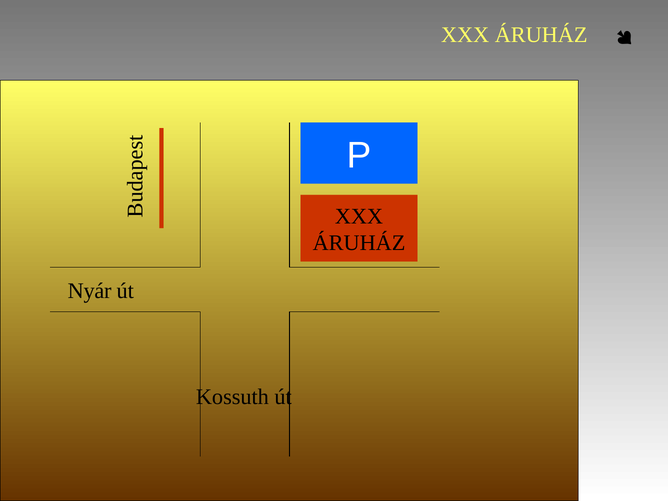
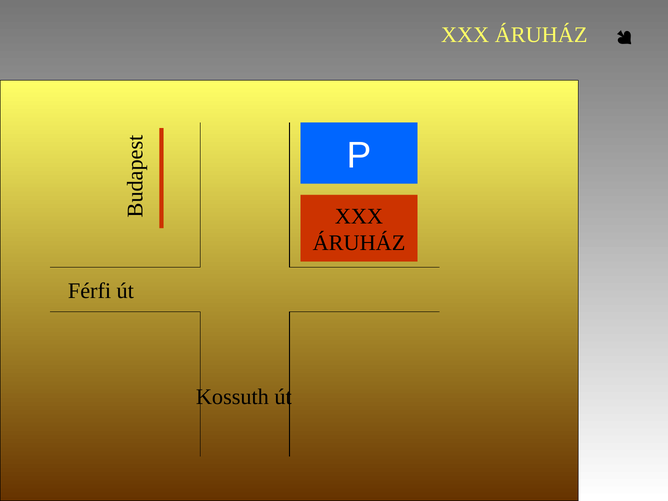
Nyár: Nyár -> Férfi
